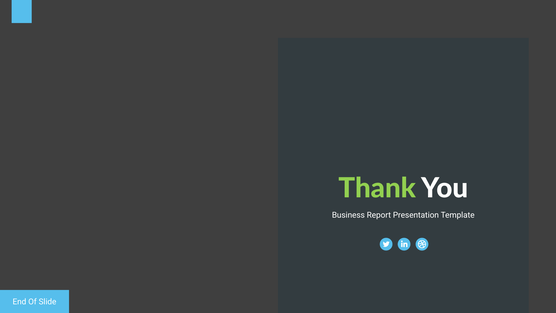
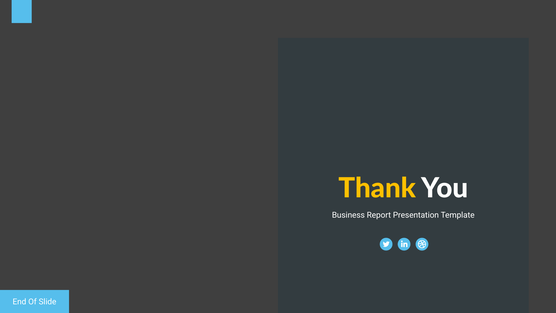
Thank colour: light green -> yellow
